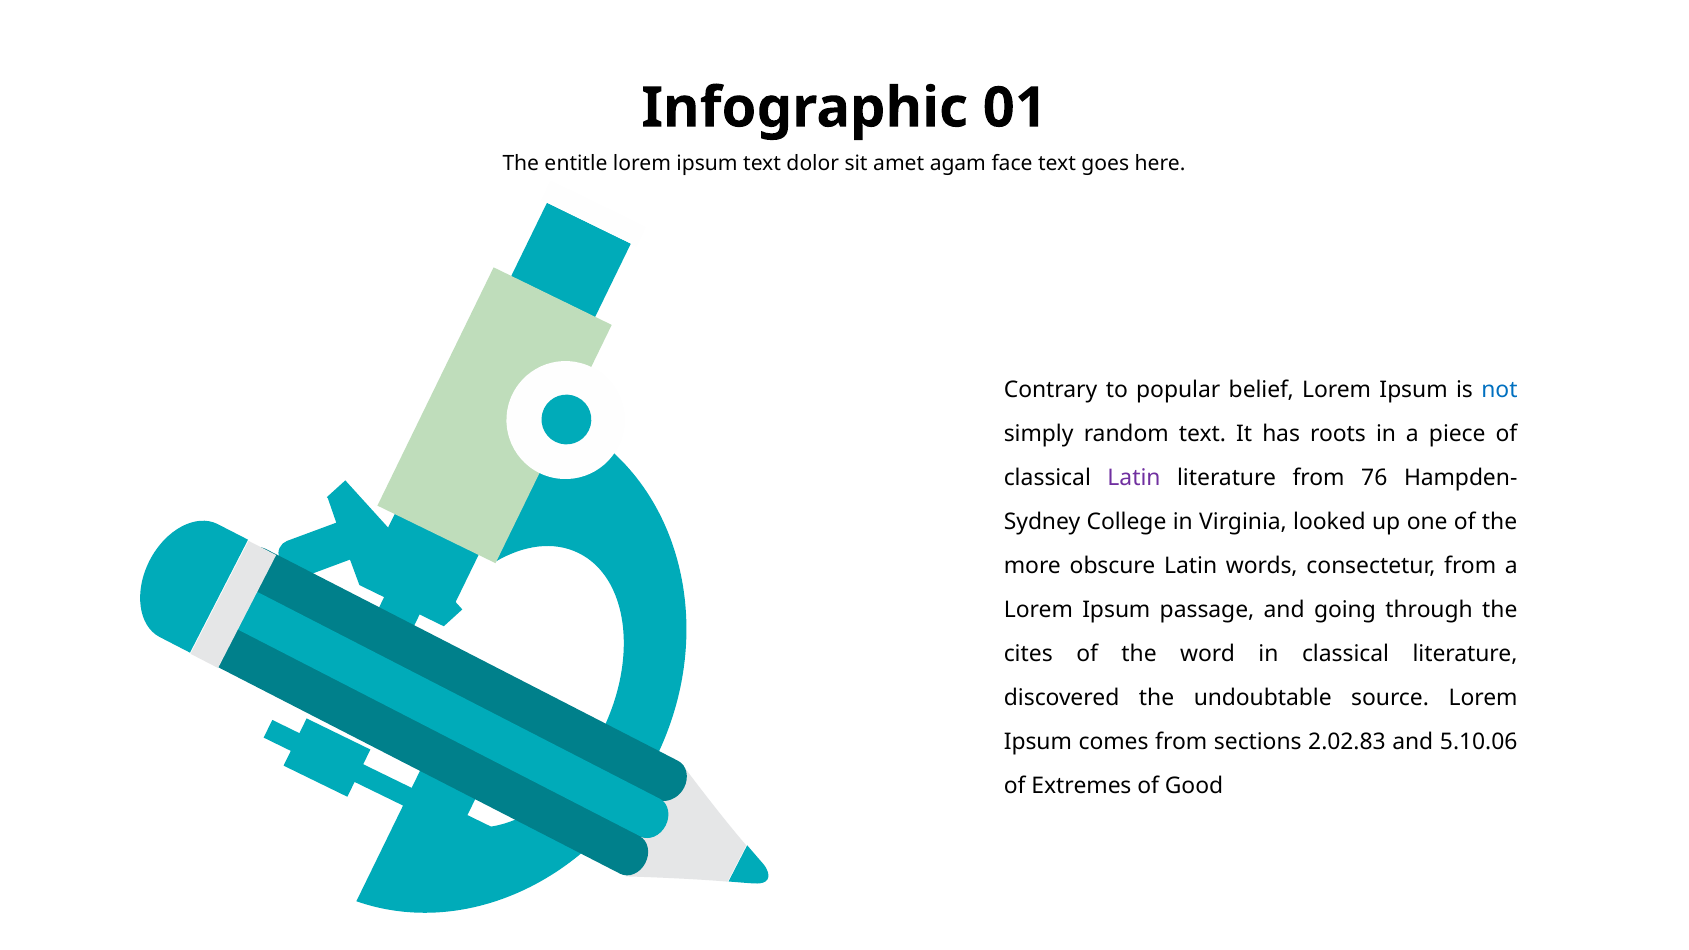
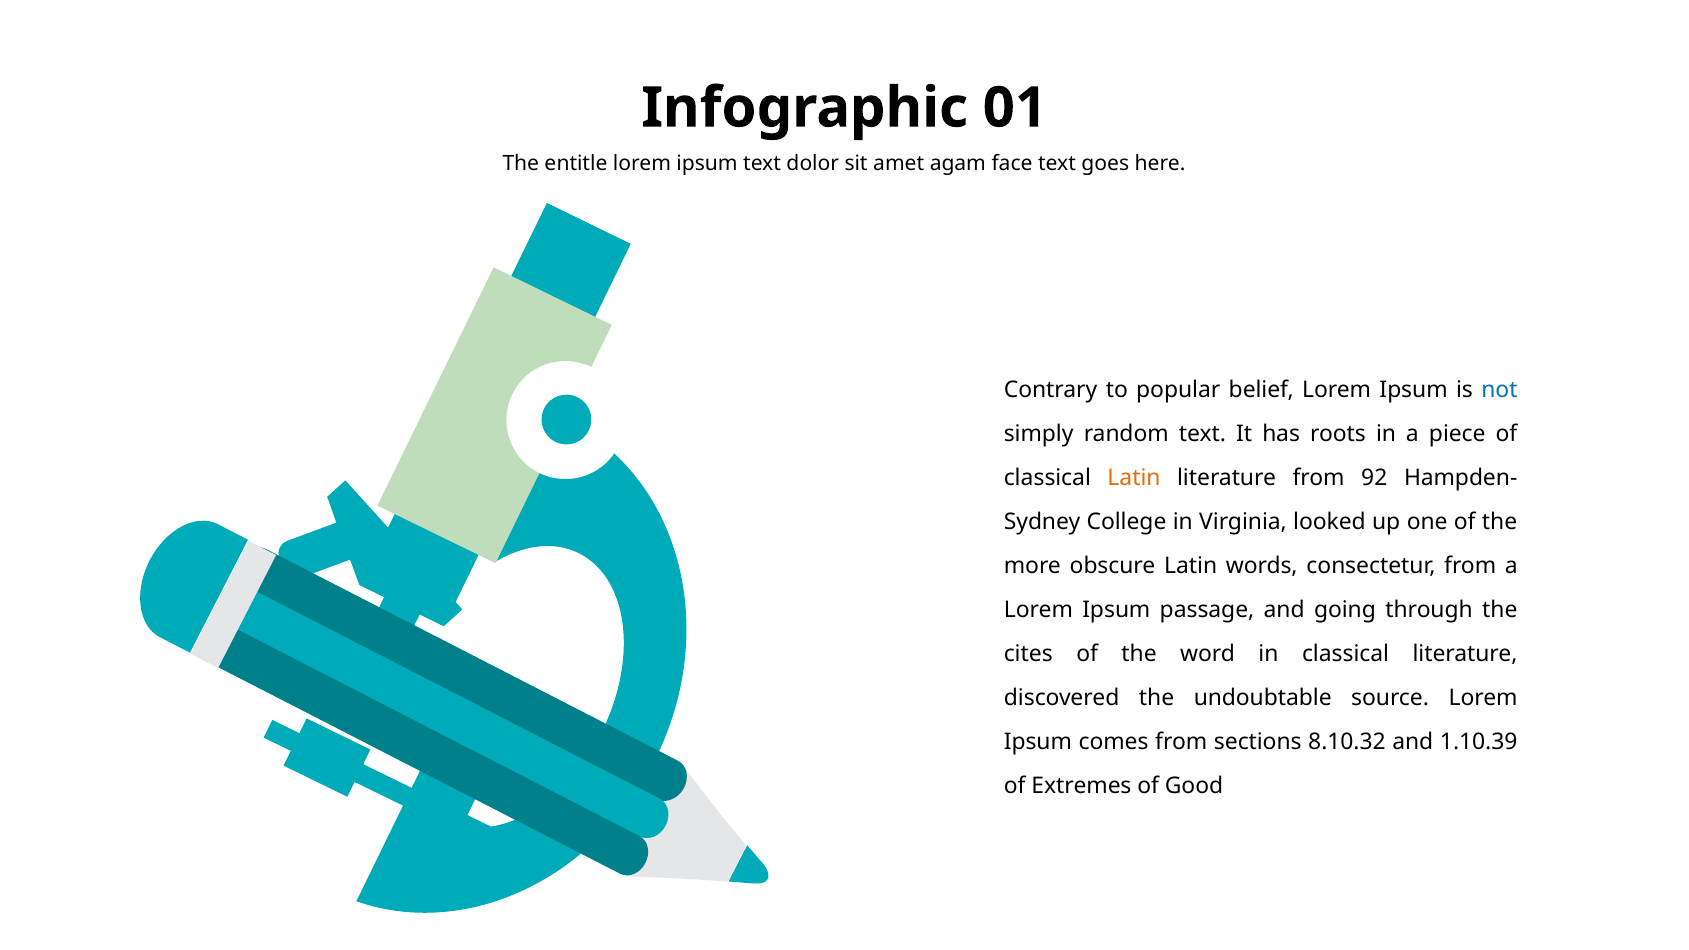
Latin at (1134, 478) colour: purple -> orange
76: 76 -> 92
2.02.83: 2.02.83 -> 8.10.32
5.10.06: 5.10.06 -> 1.10.39
